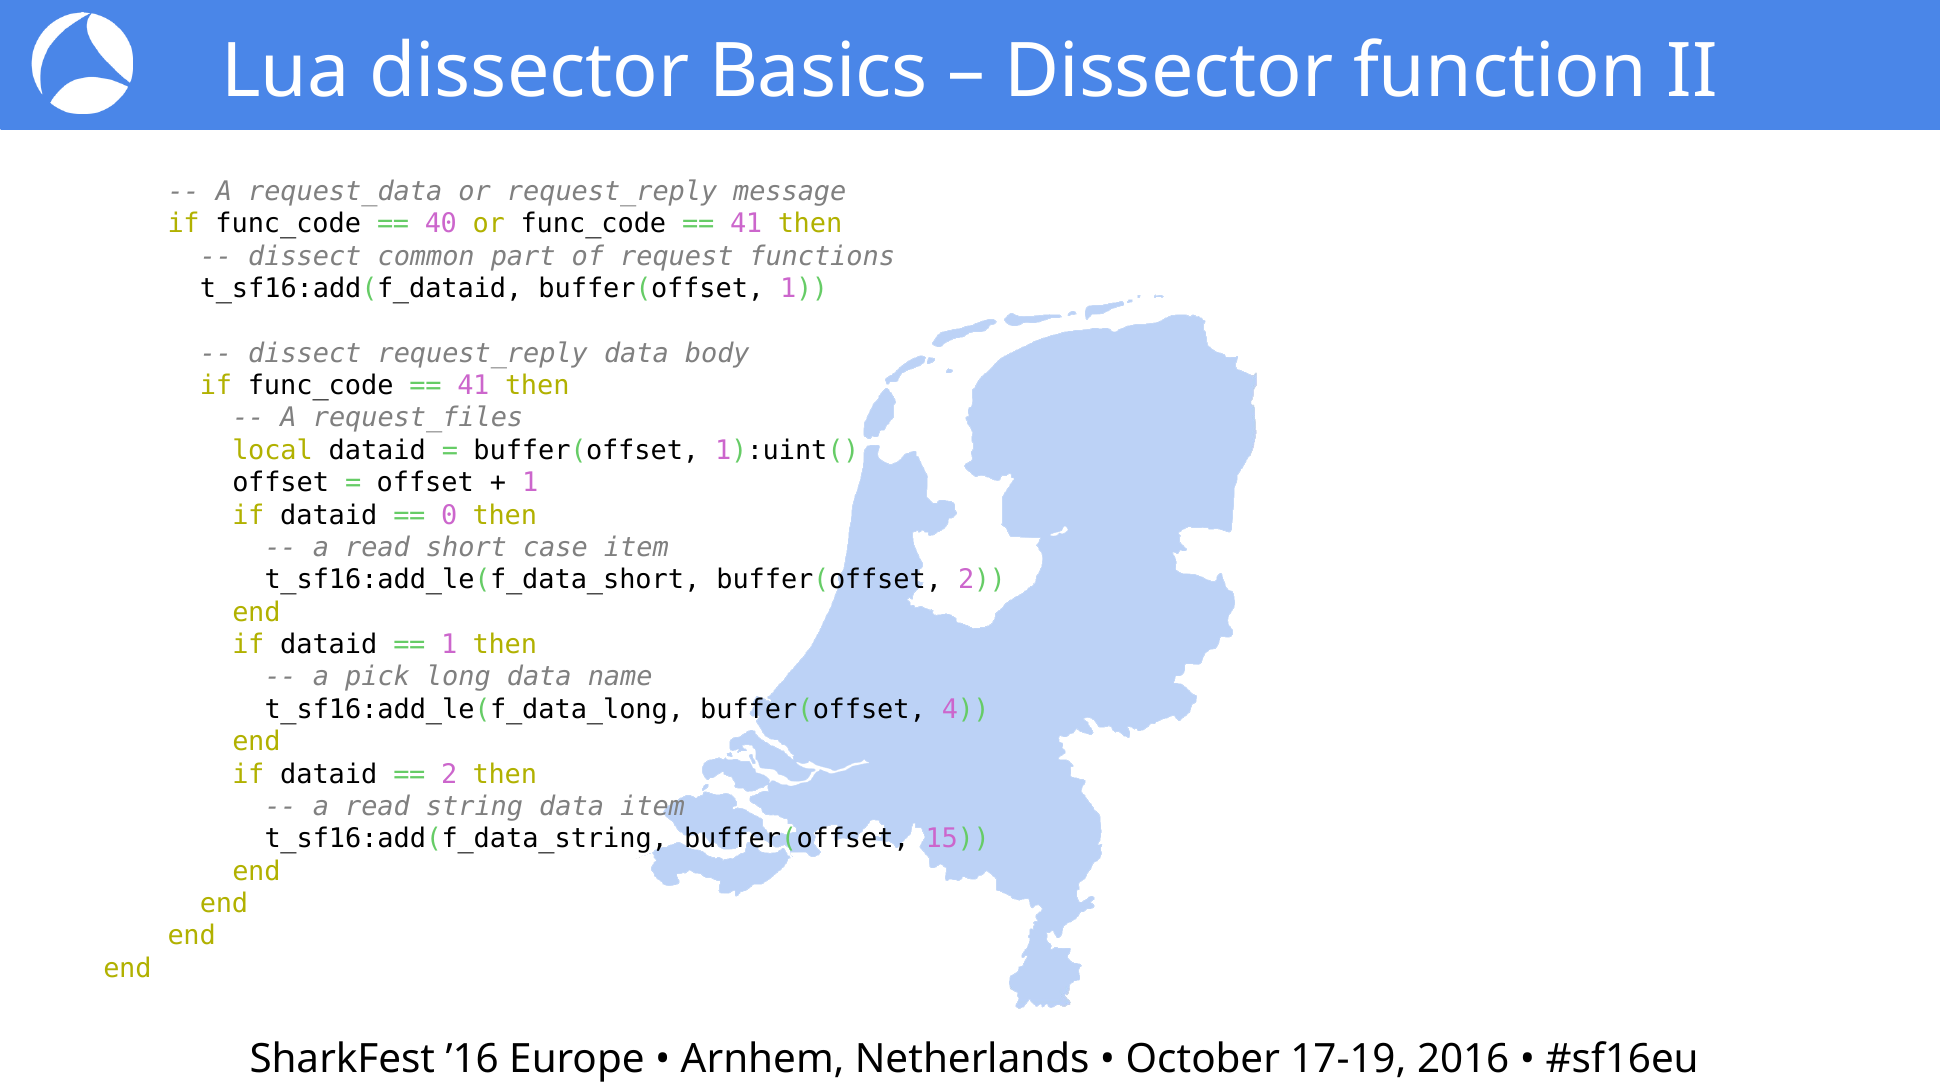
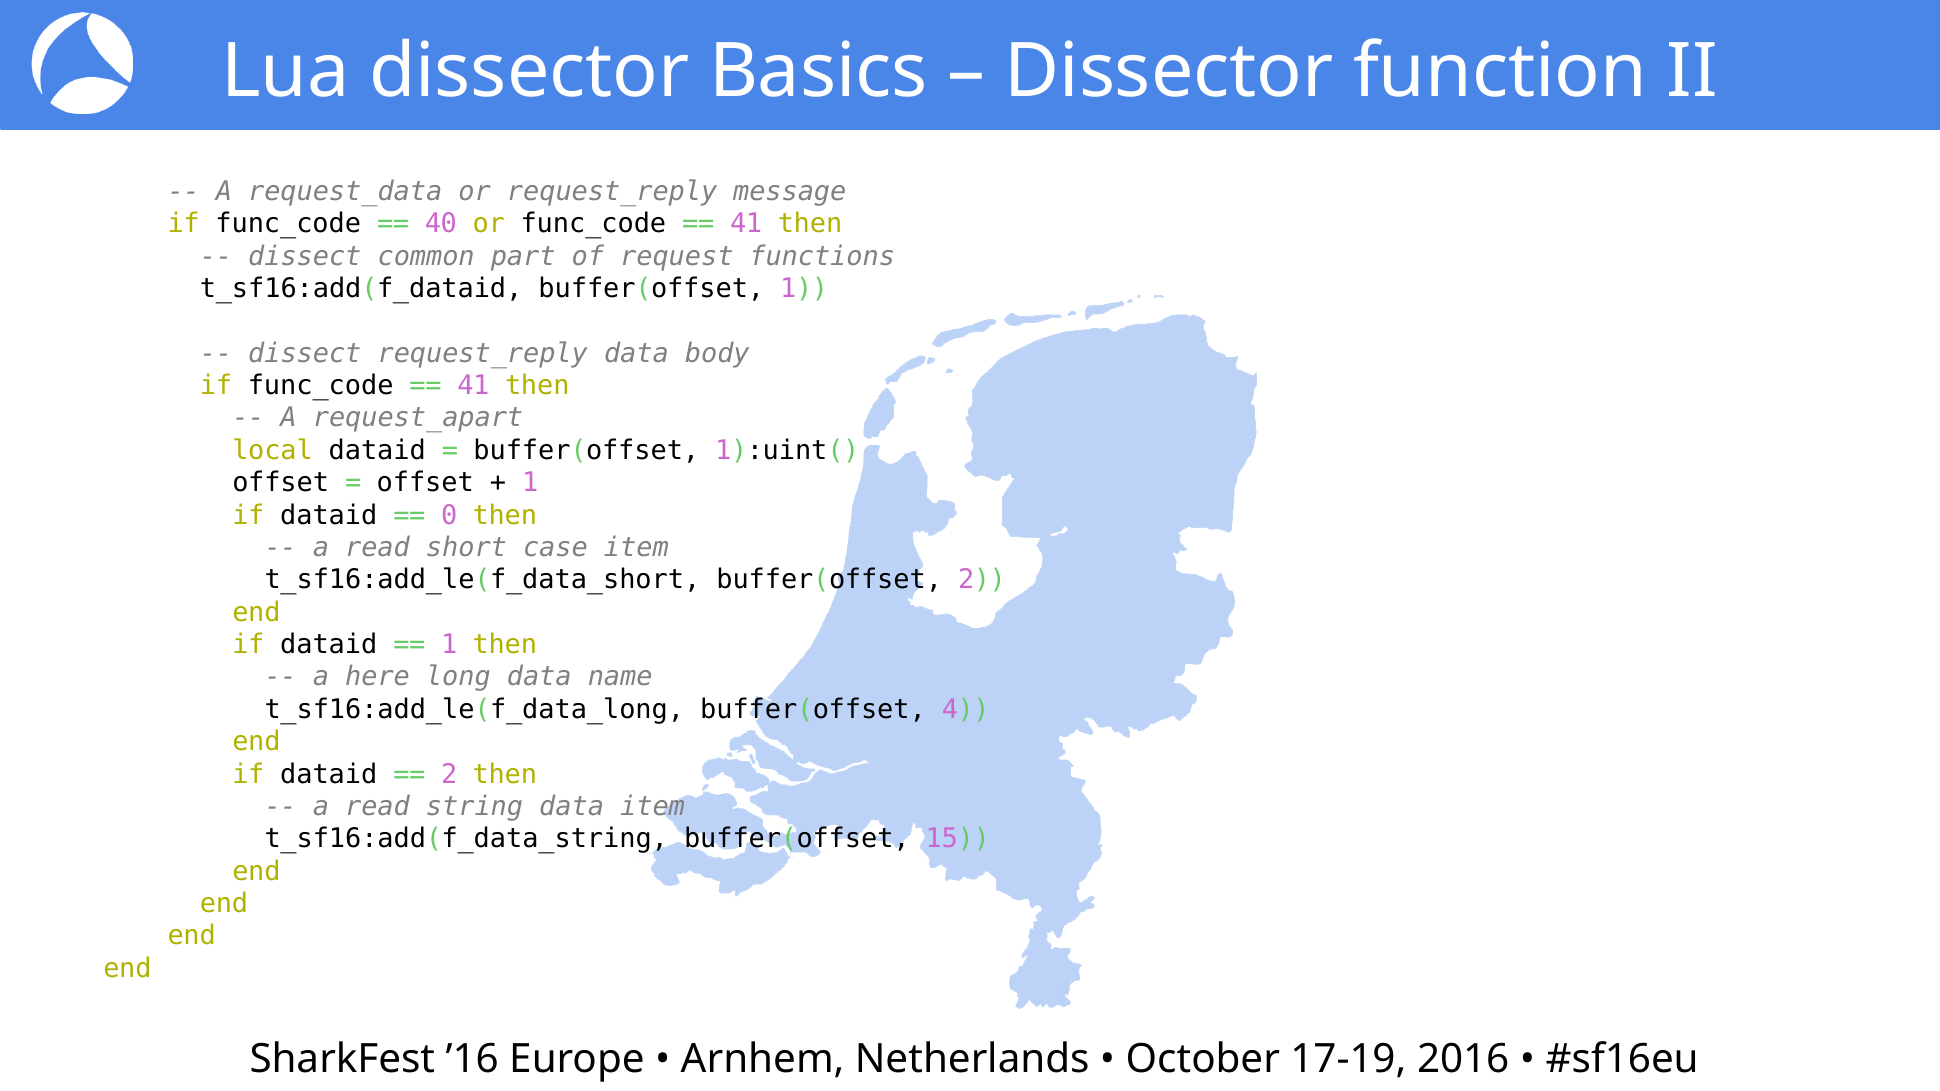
request_files: request_files -> request_apart
pick: pick -> here
